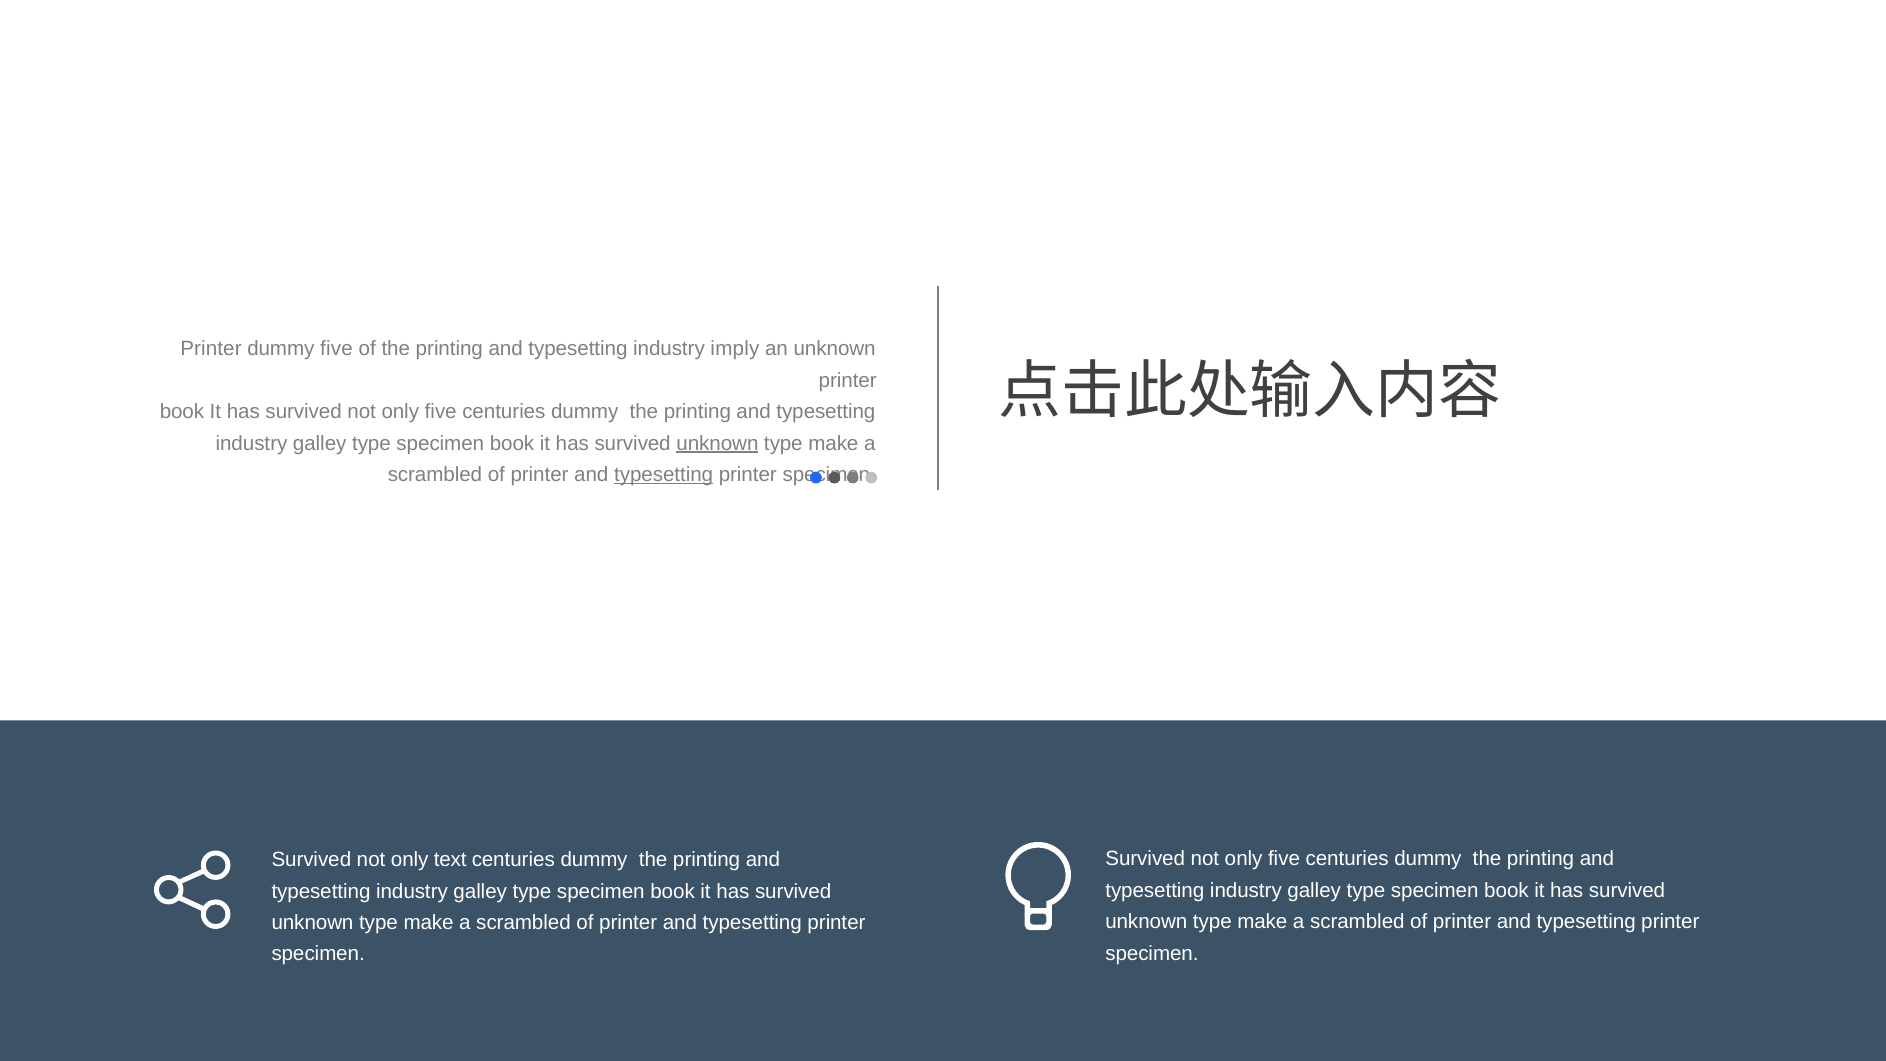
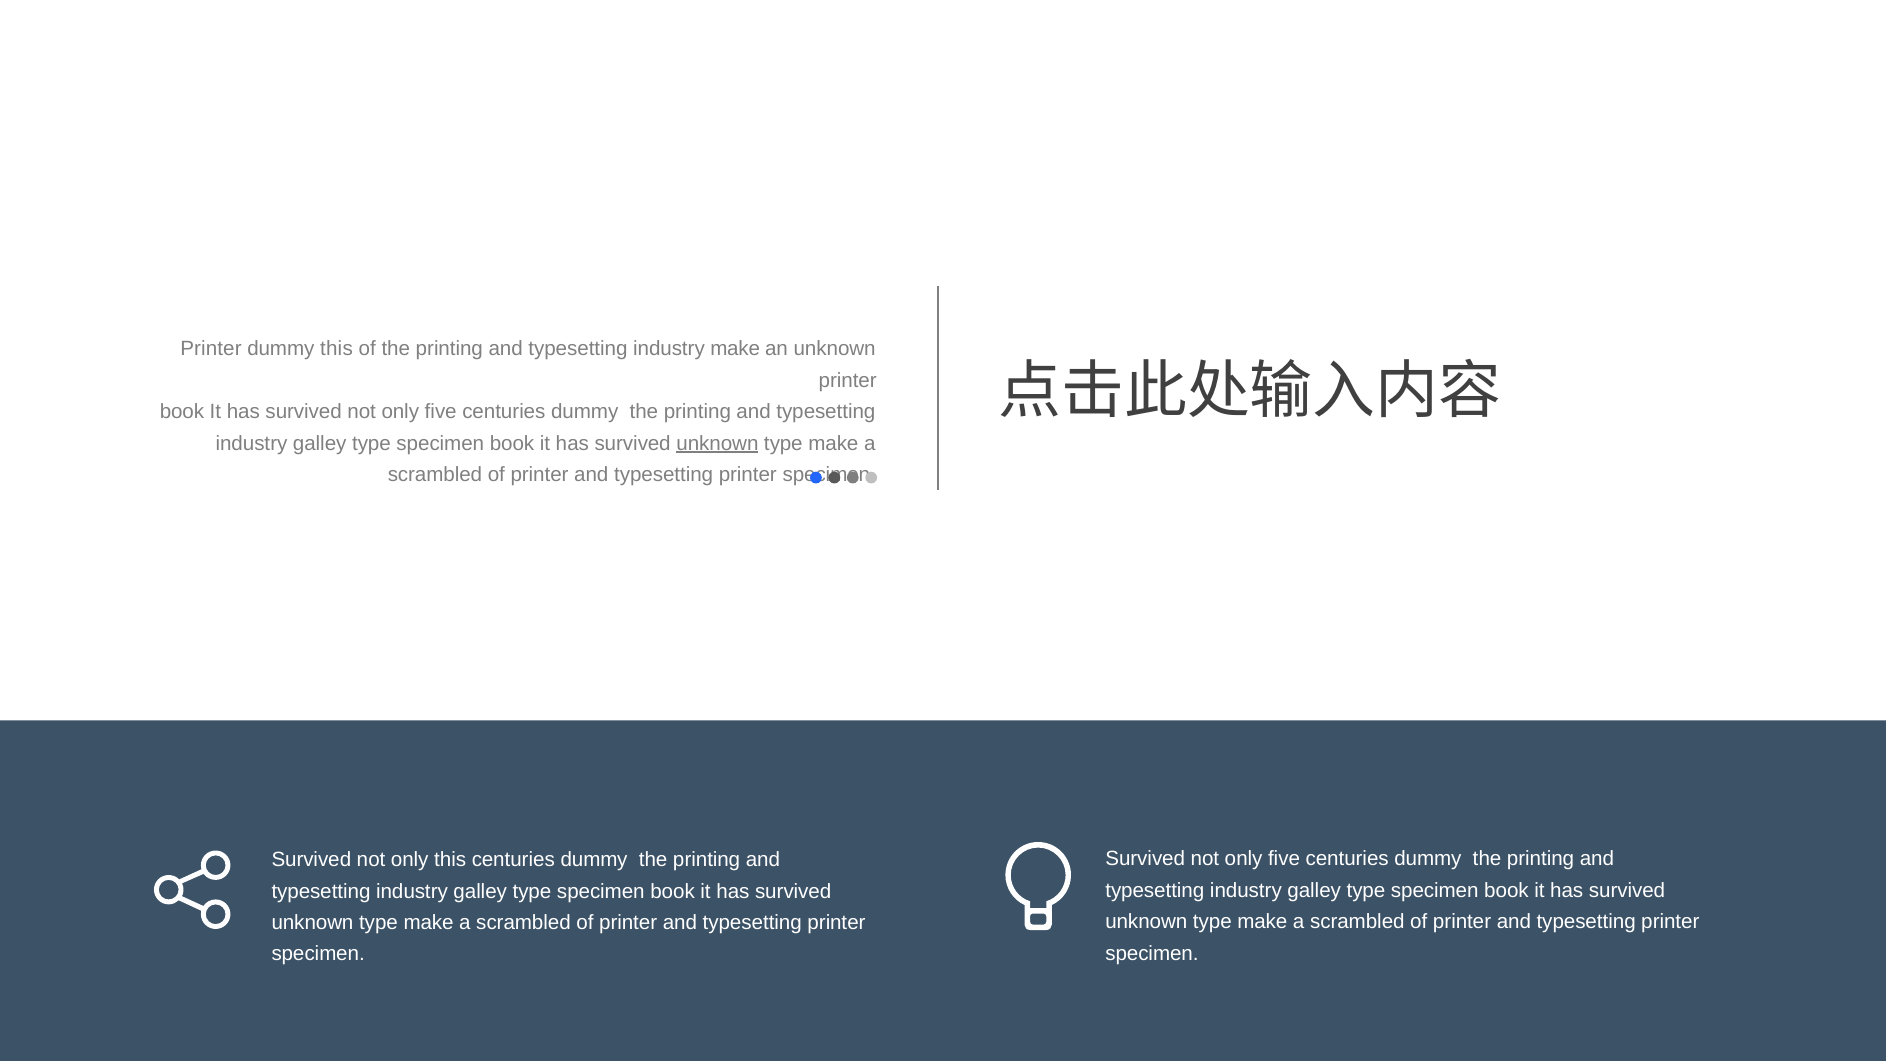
dummy five: five -> this
industry imply: imply -> make
typesetting at (664, 475) underline: present -> none
only text: text -> this
